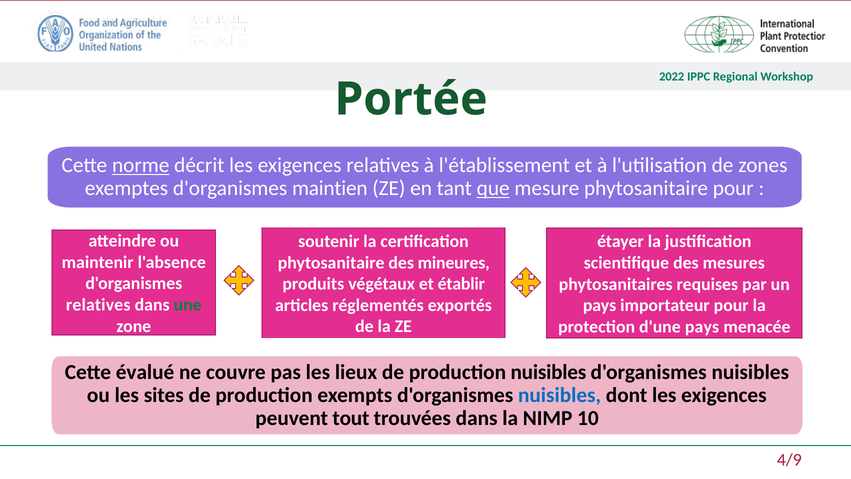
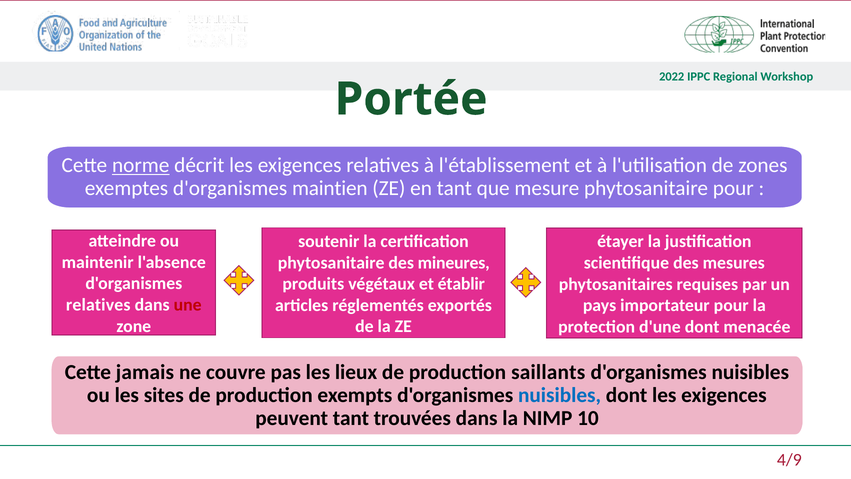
que underline: present -> none
une colour: green -> red
d'une pays: pays -> dont
évalué: évalué -> jamais
production nuisibles: nuisibles -> saillants
peuvent tout: tout -> tant
